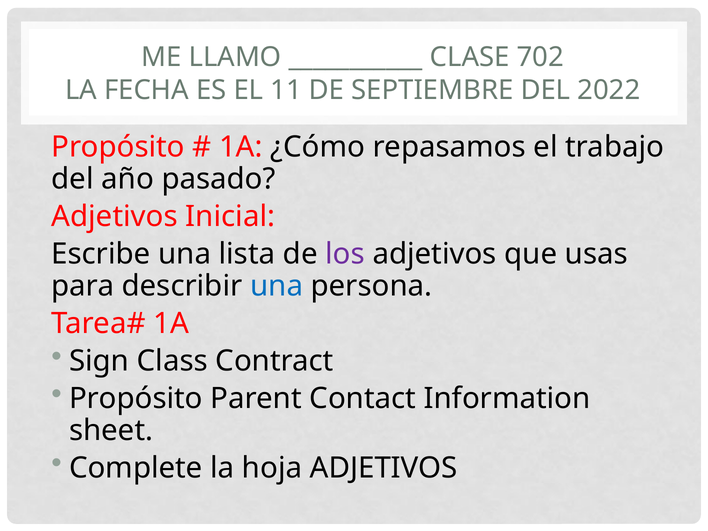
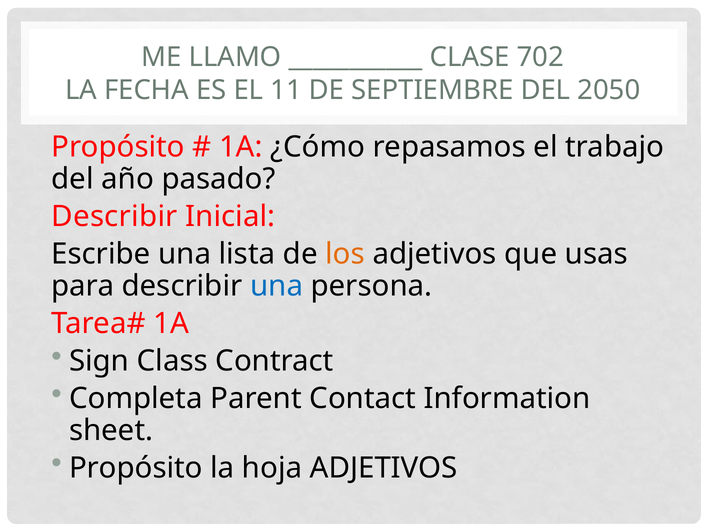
2022: 2022 -> 2050
Adjetivos at (115, 217): Adjetivos -> Describir
los colour: purple -> orange
Propósito at (136, 399): Propósito -> Completa
Complete at (136, 468): Complete -> Propósito
